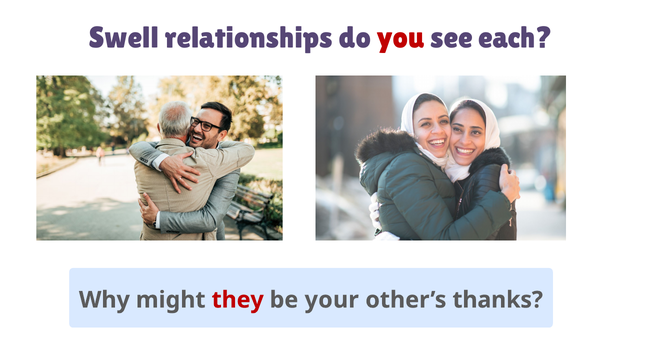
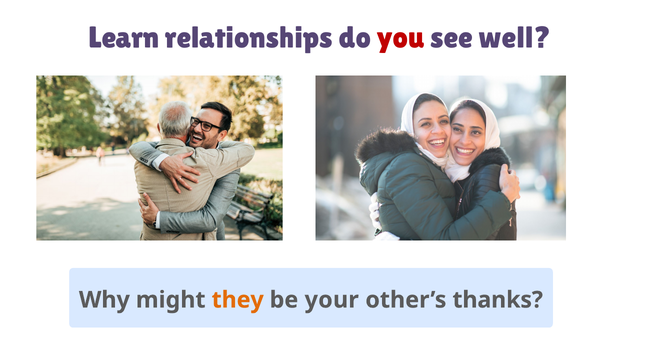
Swell: Swell -> Learn
each: each -> well
they colour: red -> orange
